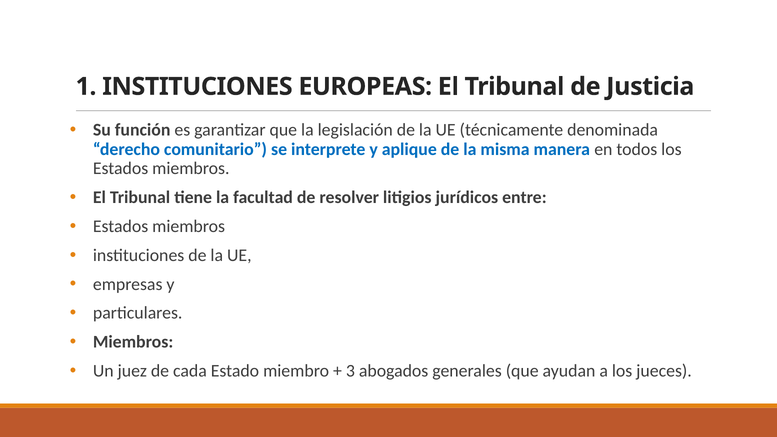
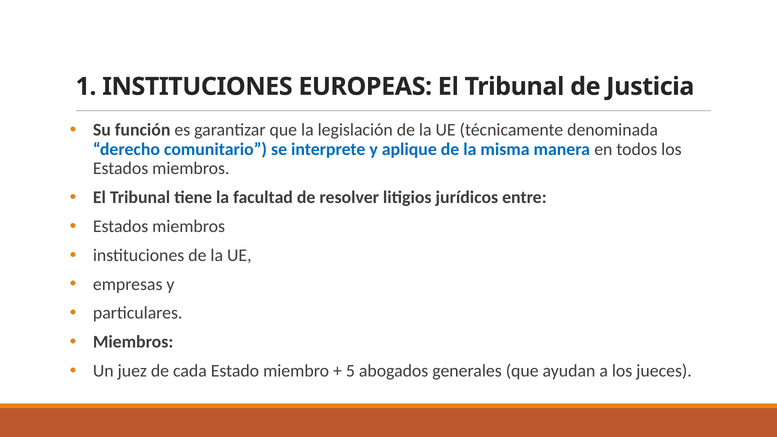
3: 3 -> 5
